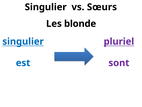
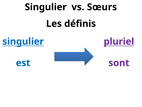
blonde: blonde -> définis
